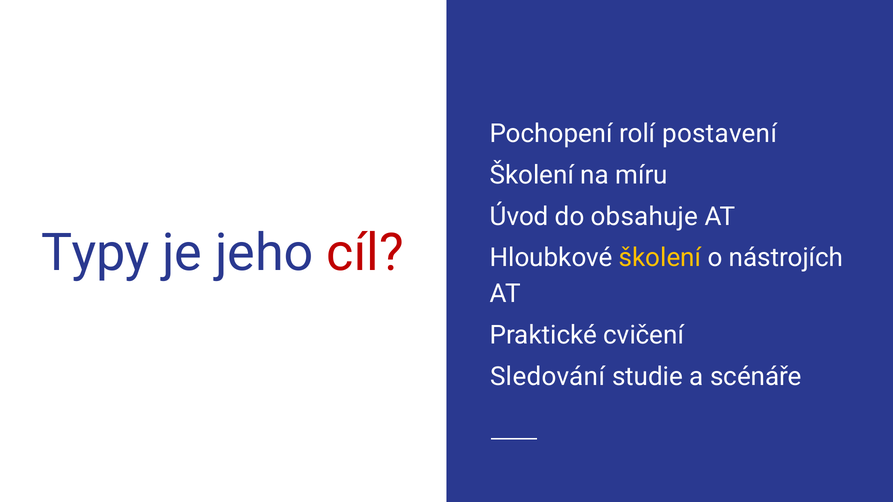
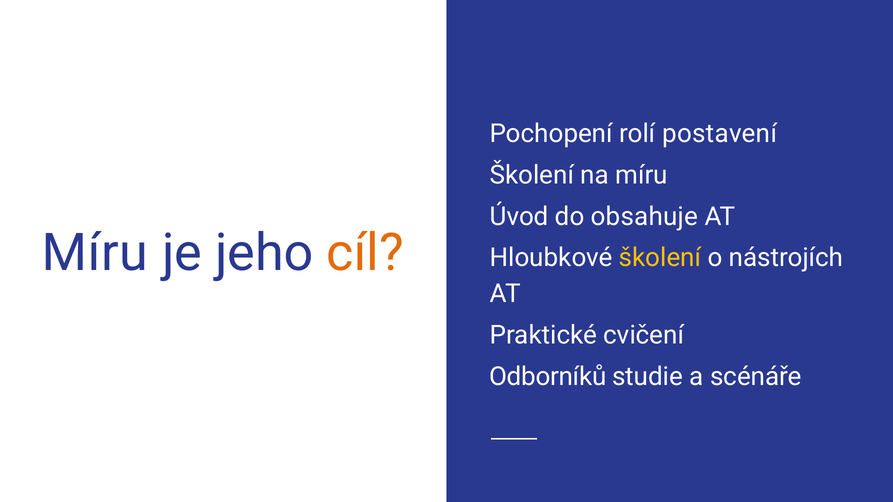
Typy at (95, 253): Typy -> Míru
cíl colour: red -> orange
Sledování: Sledování -> Odborníků
